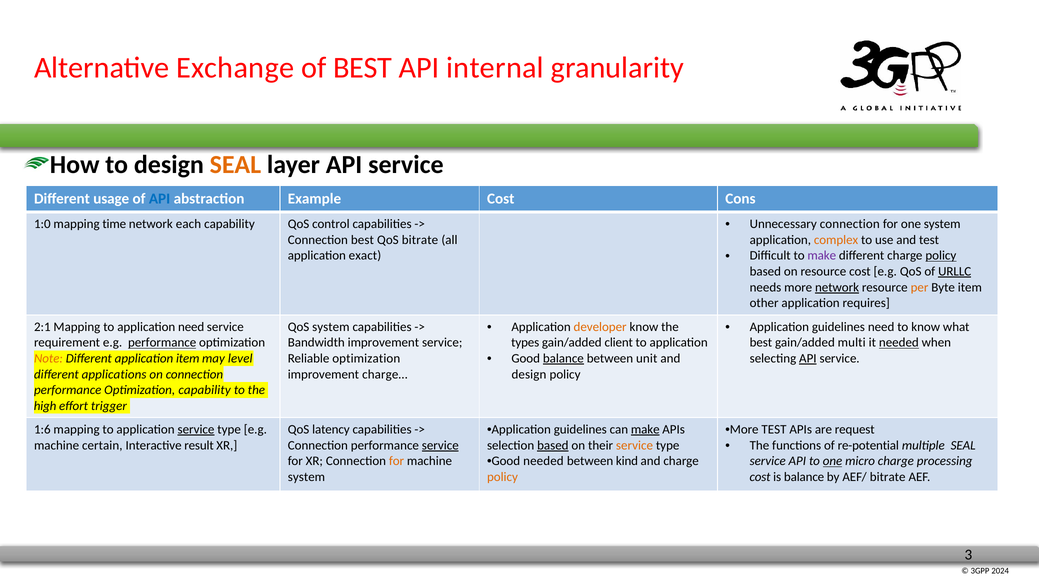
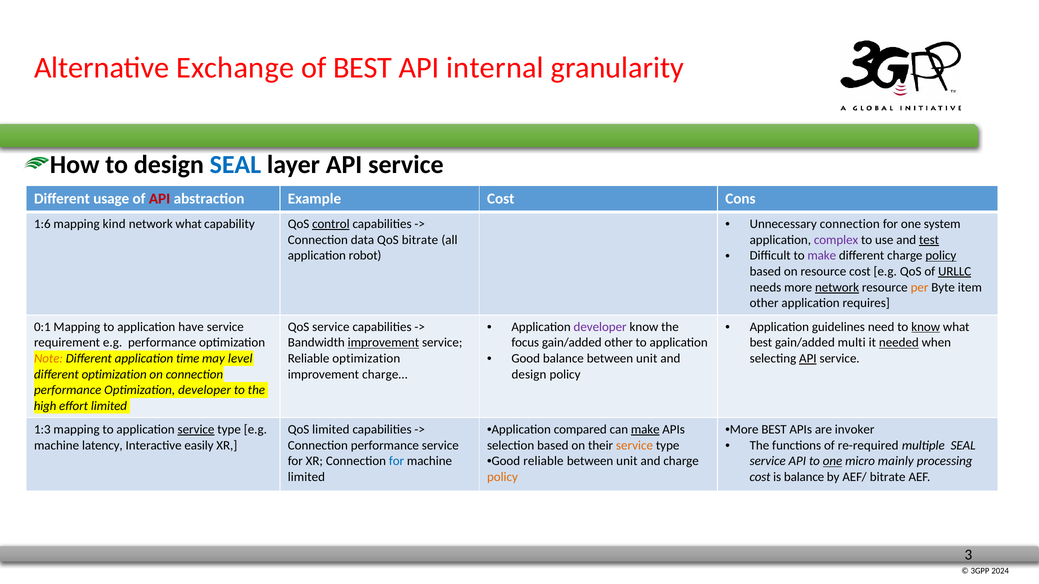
SEAL at (235, 165) colour: orange -> blue
API at (160, 199) colour: blue -> red
1:0: 1:0 -> 1:6
time: time -> kind
network each: each -> what
control underline: none -> present
Connection best: best -> data
complex colour: orange -> purple
test at (929, 240) underline: none -> present
exact: exact -> robot
developer at (600, 327) colour: orange -> purple
know at (926, 327) underline: none -> present
2:1: 2:1 -> 0:1
application need: need -> have
QoS system: system -> service
performance at (162, 343) underline: present -> none
improvement at (383, 343) underline: none -> present
types: types -> focus
gain/added client: client -> other
balance at (563, 359) underline: present -> none
application item: item -> time
different applications: applications -> optimization
Optimization capability: capability -> developer
effort trigger: trigger -> limited
guidelines at (580, 430): guidelines -> compared
More TEST: TEST -> BEST
request: request -> invoker
1:6: 1:6 -> 1:3
QoS latency: latency -> limited
re-potential: re-potential -> re-required
certain: certain -> latency
result: result -> easily
service at (440, 446) underline: present -> none
based at (553, 446) underline: present -> none
Good needed: needed -> reliable
kind at (627, 461): kind -> unit
for at (396, 461) colour: orange -> blue
micro charge: charge -> mainly
system at (306, 477): system -> limited
